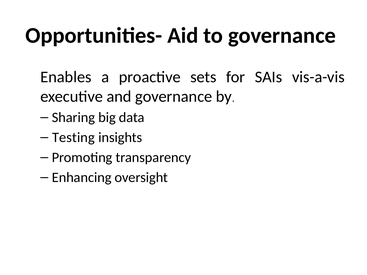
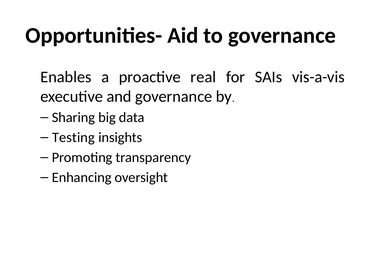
sets: sets -> real
